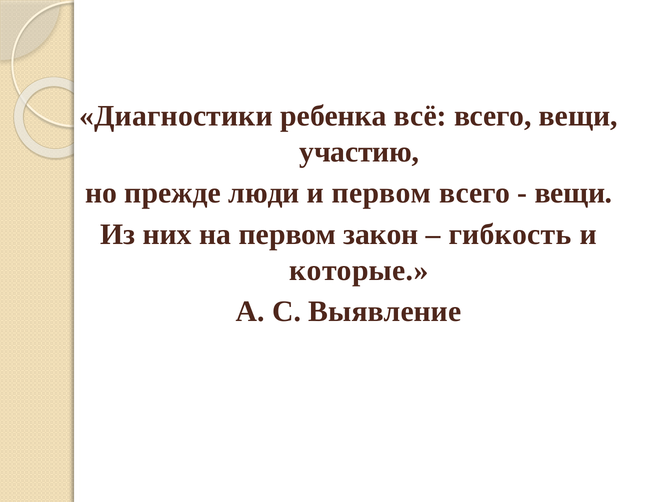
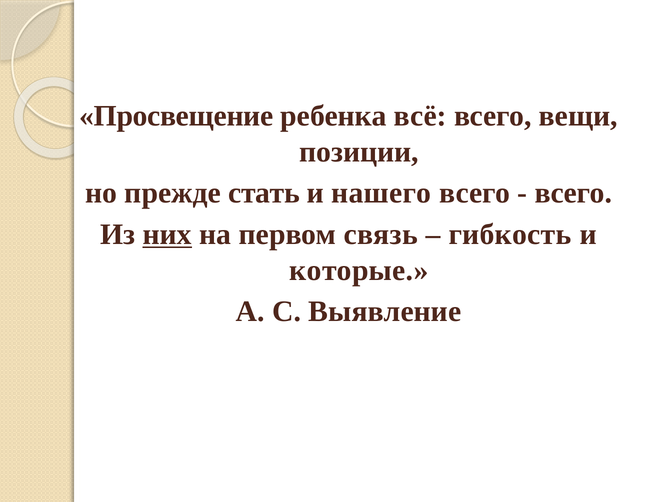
Диагностики: Диагностики -> Просвещение
участию: участию -> позиции
люди: люди -> стать
и первом: первом -> нашего
вещи at (573, 193): вещи -> всего
них underline: none -> present
закон: закон -> связь
